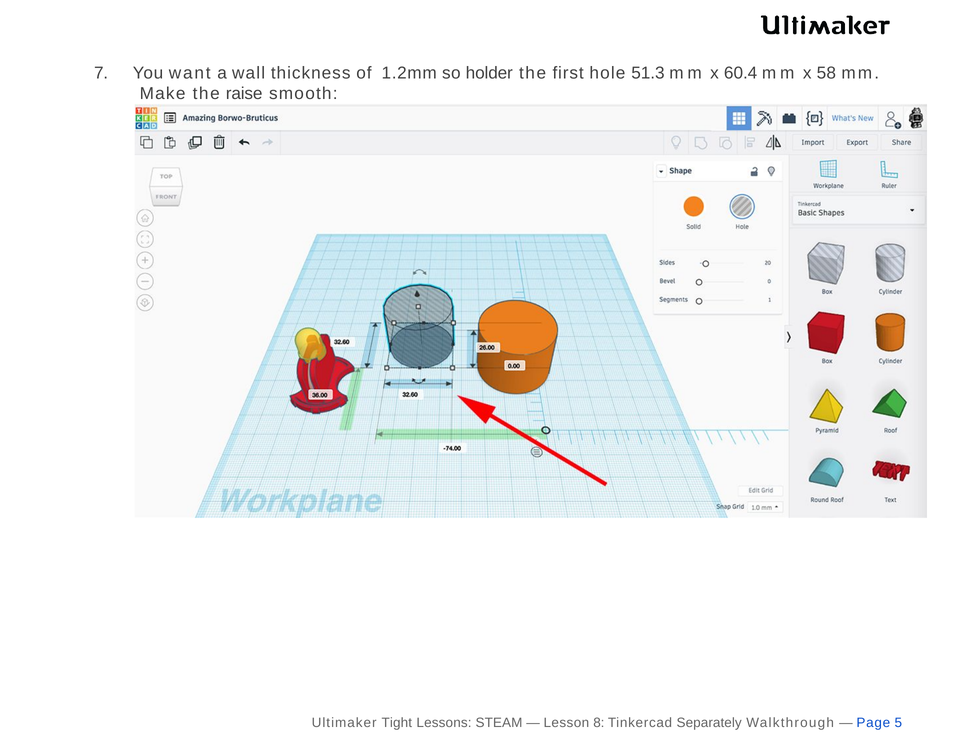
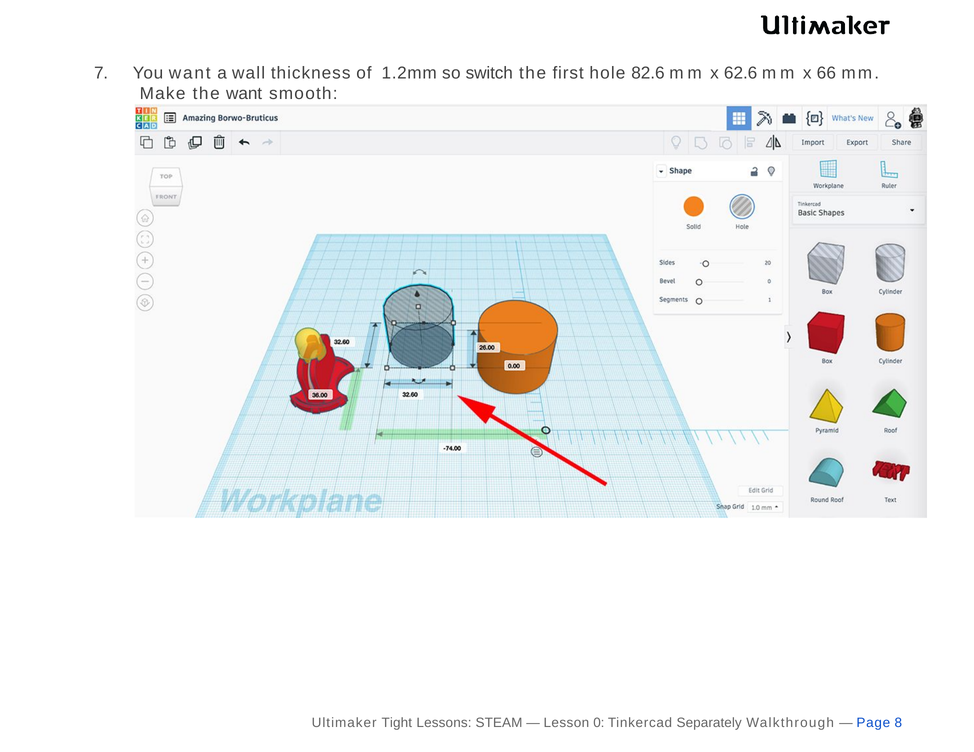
holder: holder -> switch
51.3: 51.3 -> 82.6
60.4: 60.4 -> 62.6
58: 58 -> 66
the raise: raise -> want
8: 8 -> 0
5: 5 -> 8
